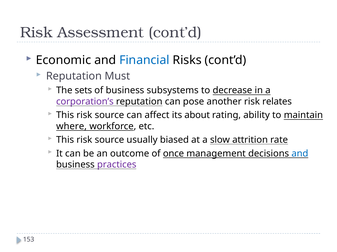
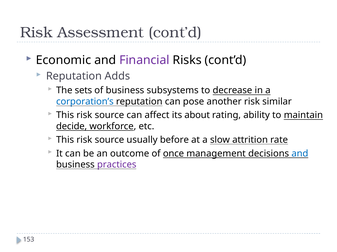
Financial colour: blue -> purple
Must: Must -> Adds
corporation’s colour: purple -> blue
relates: relates -> similar
where: where -> decide
biased: biased -> before
